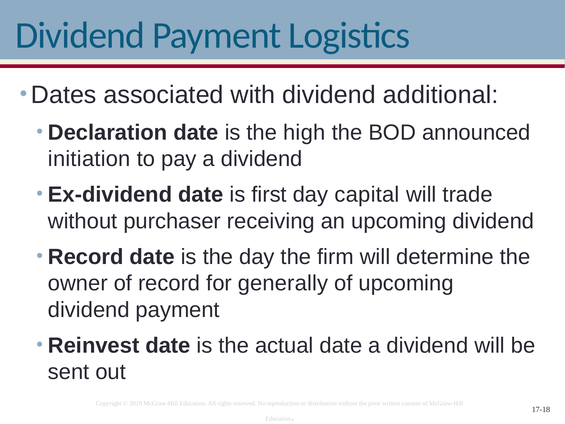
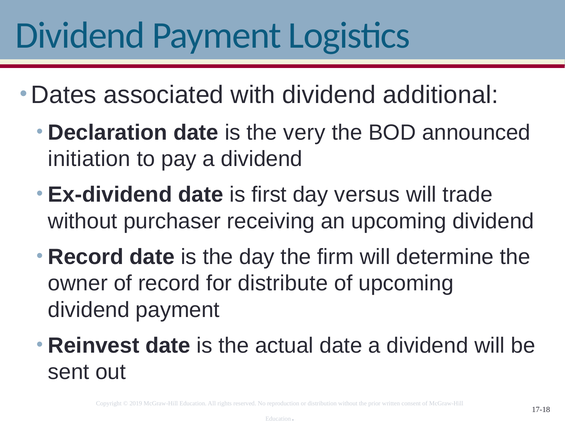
high: high -> very
capital: capital -> versus
generally: generally -> distribute
